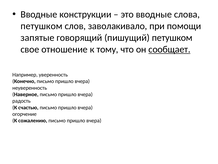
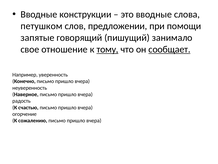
заволакивало: заволакивало -> предложении
пишущий петушком: петушком -> занимало
тому underline: none -> present
